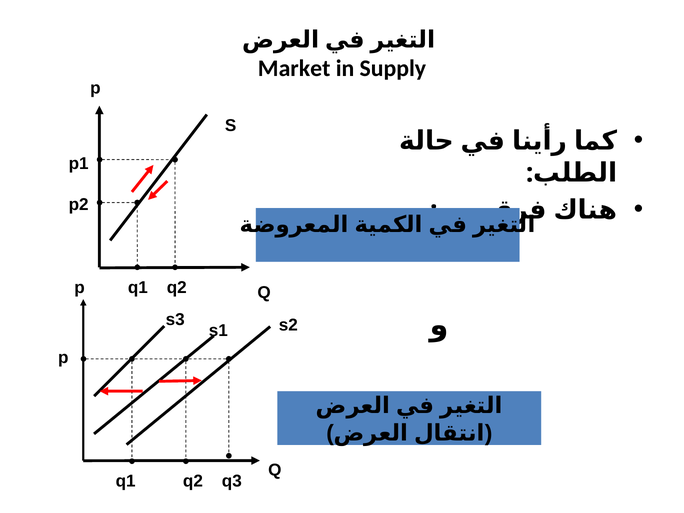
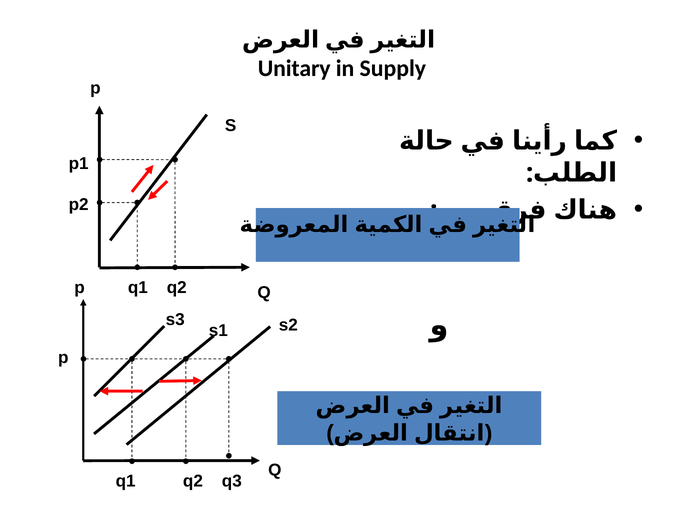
Market: Market -> Unitary
